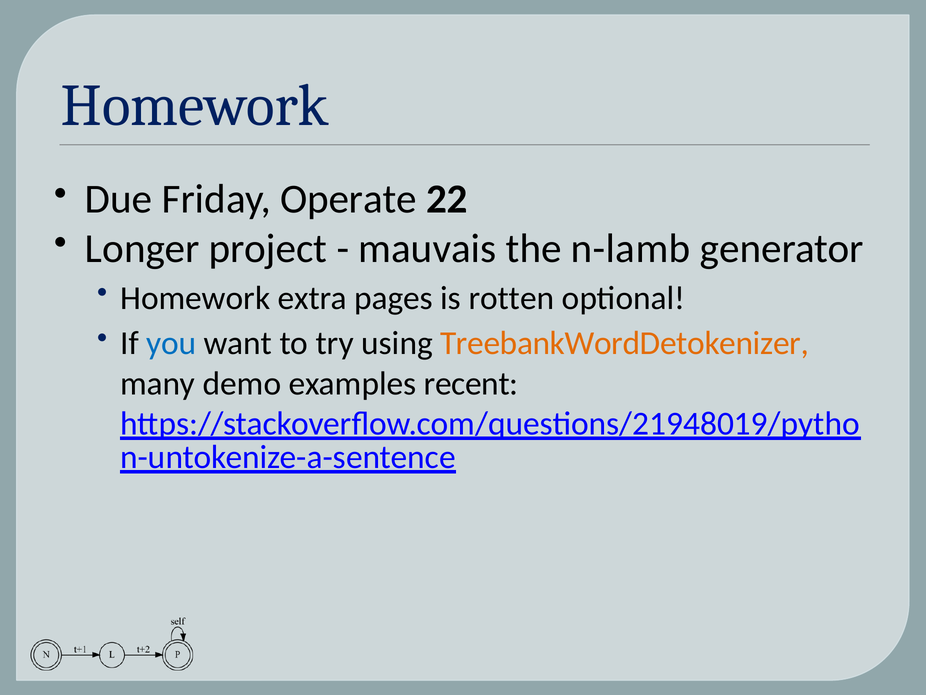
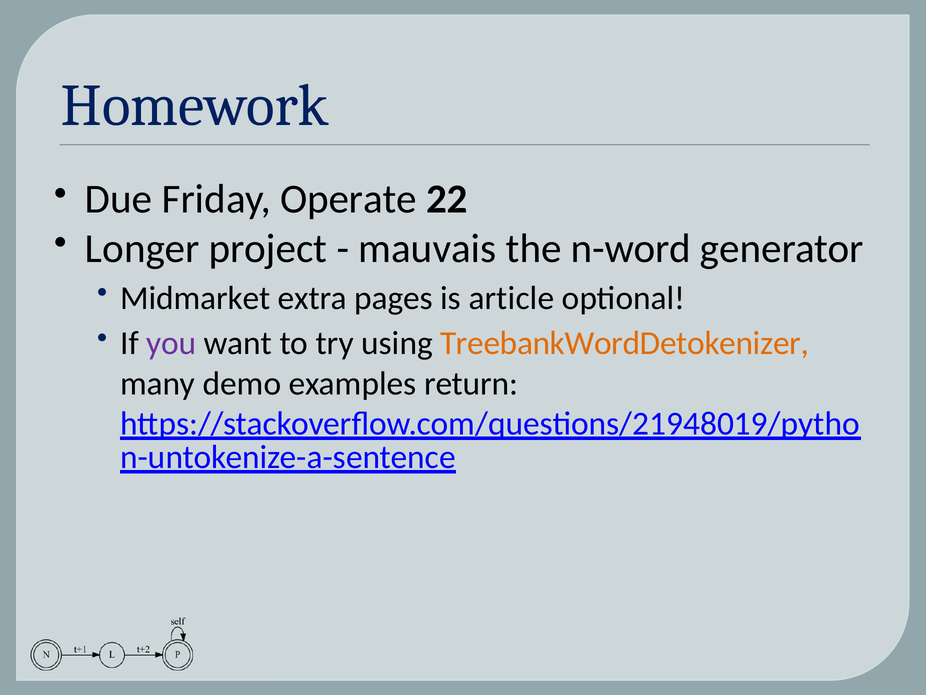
n-lamb: n-lamb -> n-word
Homework at (195, 298): Homework -> Midmarket
rotten: rotten -> article
you colour: blue -> purple
recent: recent -> return
